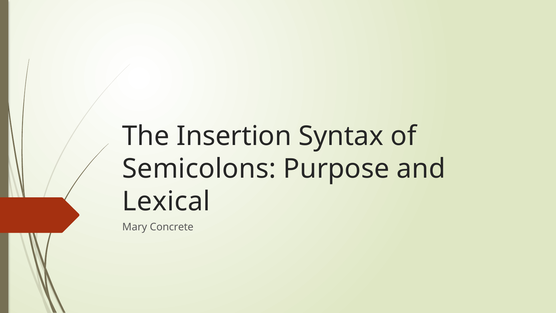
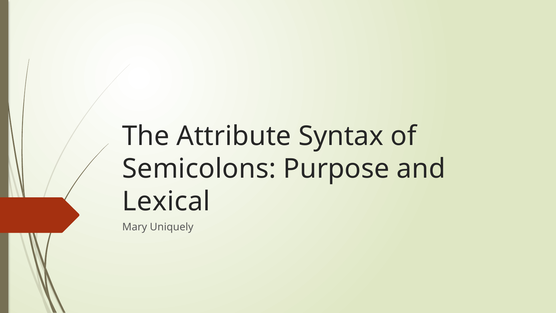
Insertion: Insertion -> Attribute
Concrete: Concrete -> Uniquely
